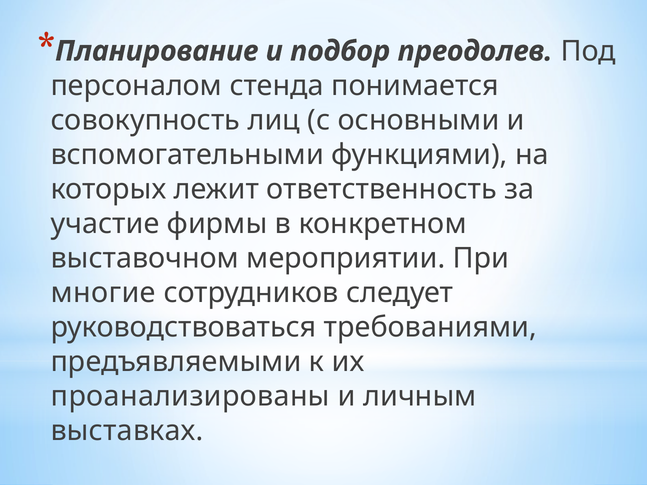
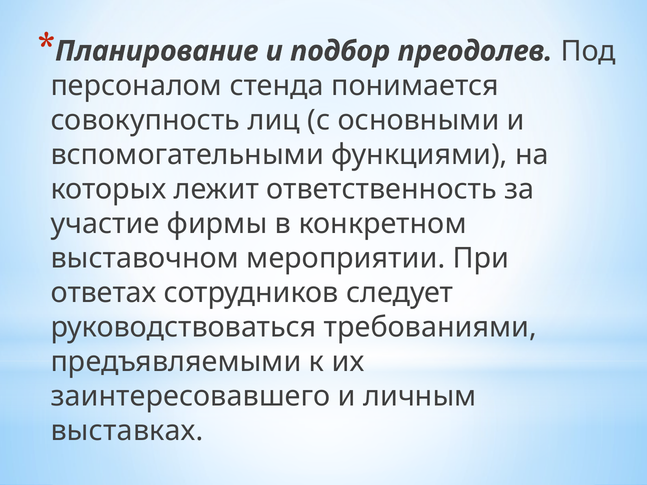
многие: многие -> ответах
проанализированы: проанализированы -> заинтересовавшего
